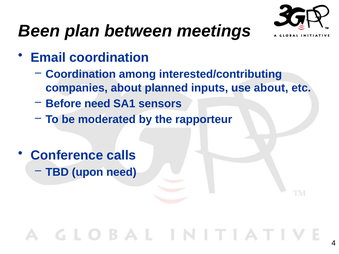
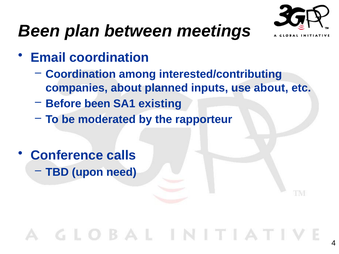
Before need: need -> been
sensors: sensors -> existing
